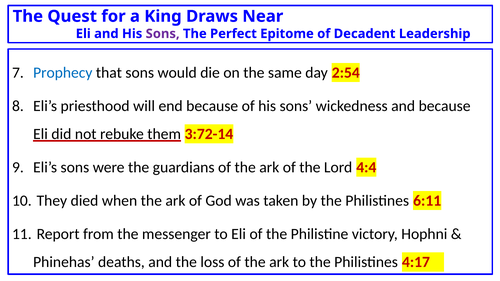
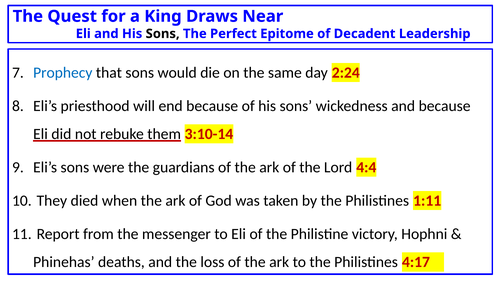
Sons at (163, 34) colour: purple -> black
2:54: 2:54 -> 2:24
3:72-14: 3:72-14 -> 3:10-14
6:11: 6:11 -> 1:11
